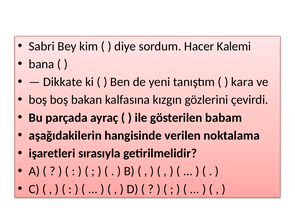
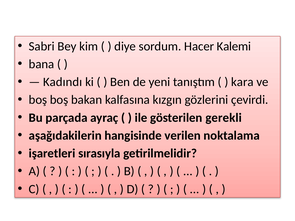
Dikkate: Dikkate -> Kadındı
babam: babam -> gerekli
